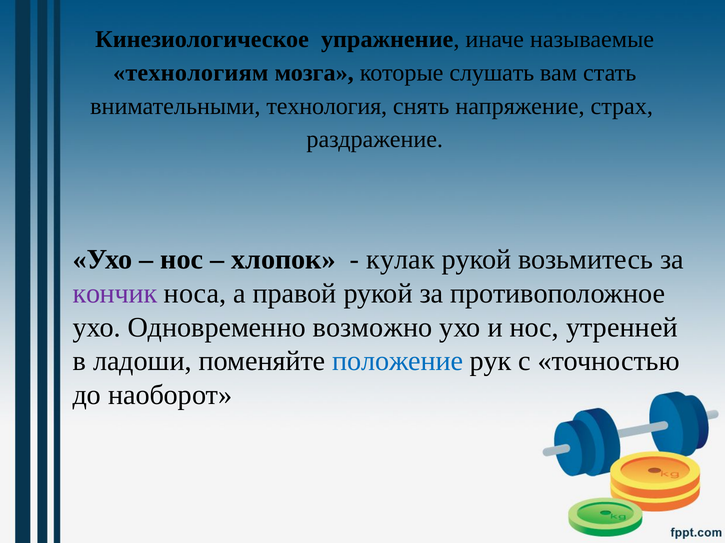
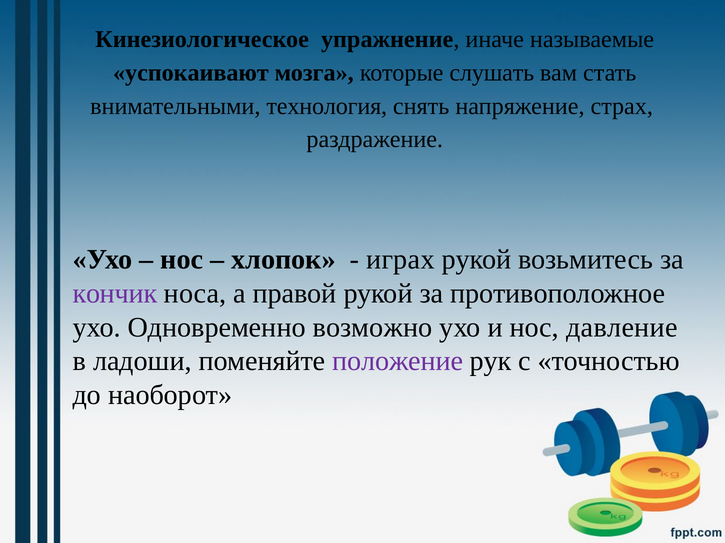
технологиям: технологиям -> успокаивают
кулак: кулак -> играх
утренней: утренней -> давление
положение colour: blue -> purple
